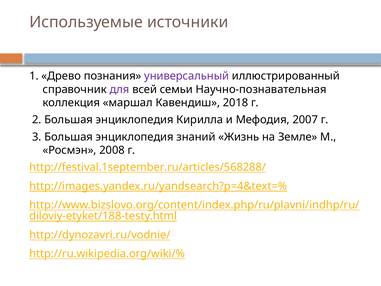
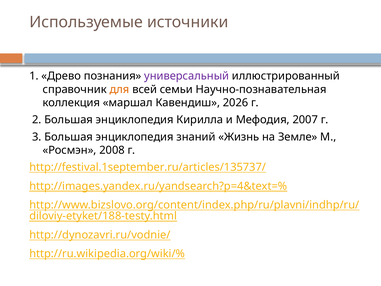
для colour: purple -> orange
2018: 2018 -> 2026
http://festival.1september.ru/articles/568288/: http://festival.1september.ru/articles/568288/ -> http://festival.1september.ru/articles/135737/
